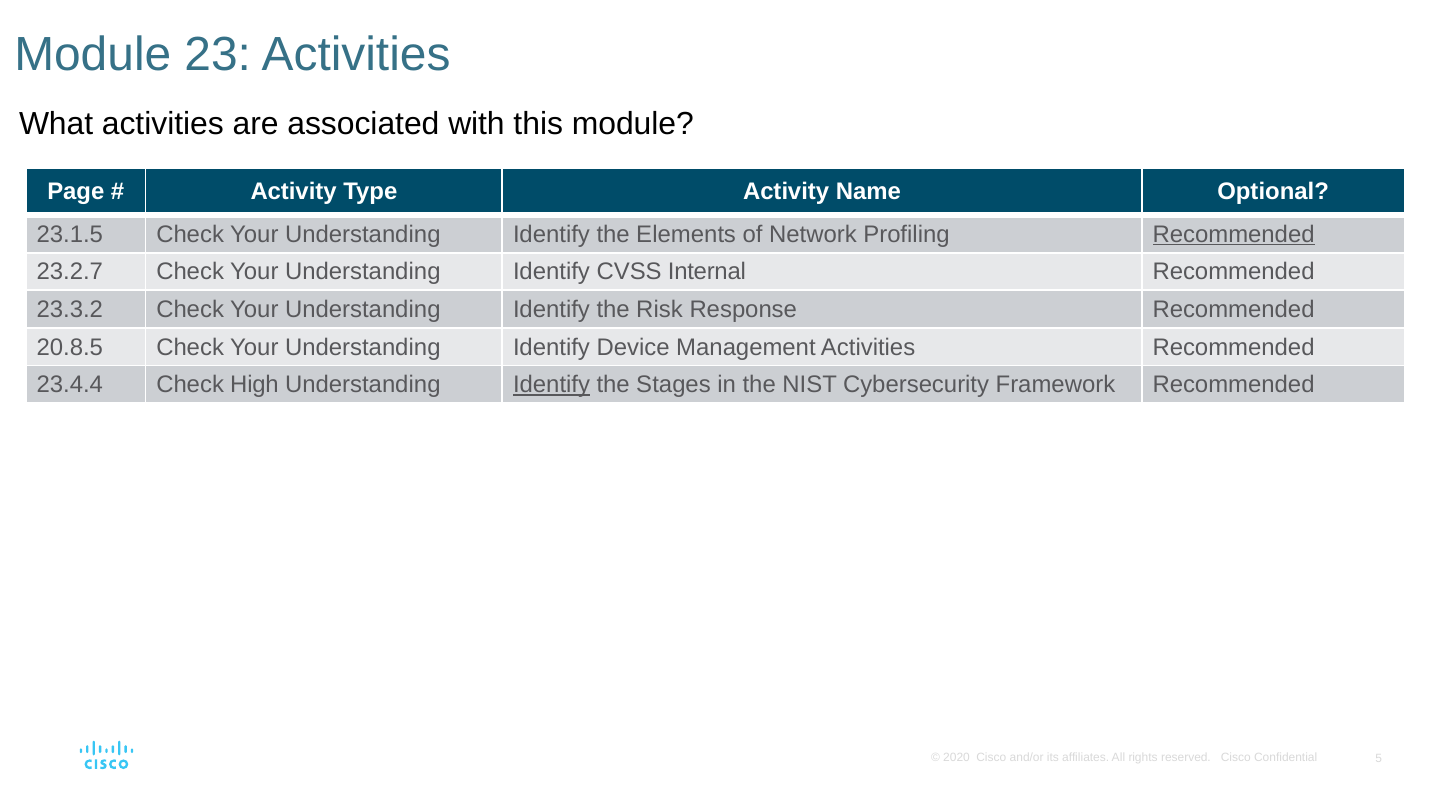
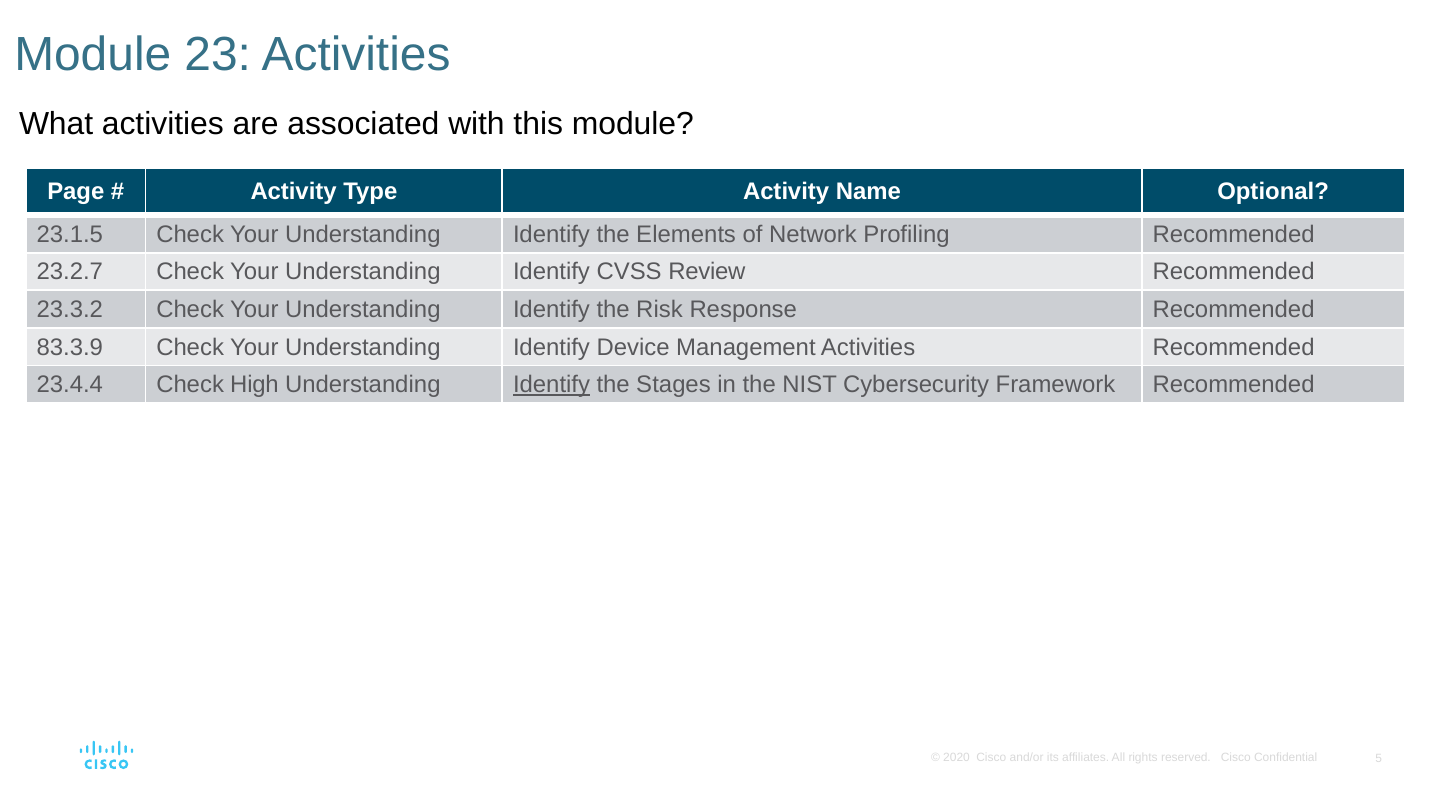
Recommended at (1234, 234) underline: present -> none
Internal: Internal -> Review
20.8.5: 20.8.5 -> 83.3.9
